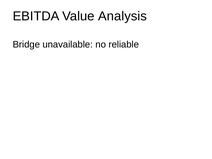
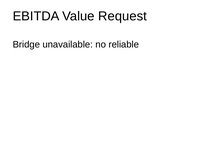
Analysis: Analysis -> Request
